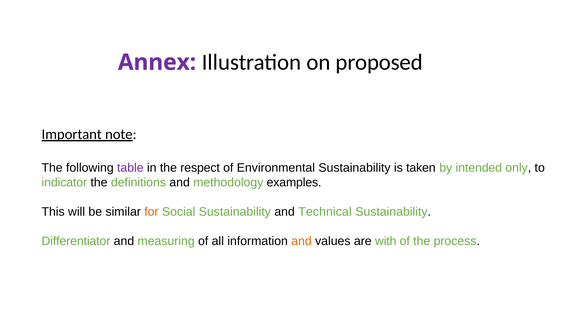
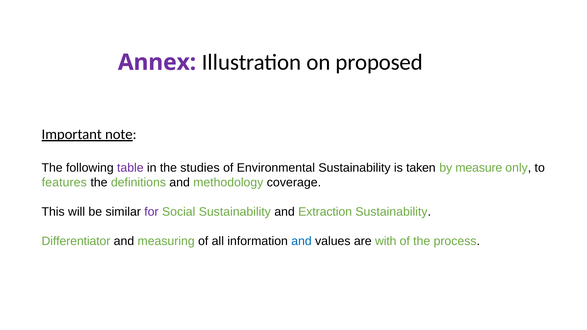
respect: respect -> studies
intended: intended -> measure
indicator: indicator -> features
examples: examples -> coverage
for colour: orange -> purple
Technical: Technical -> Extraction
and at (302, 241) colour: orange -> blue
